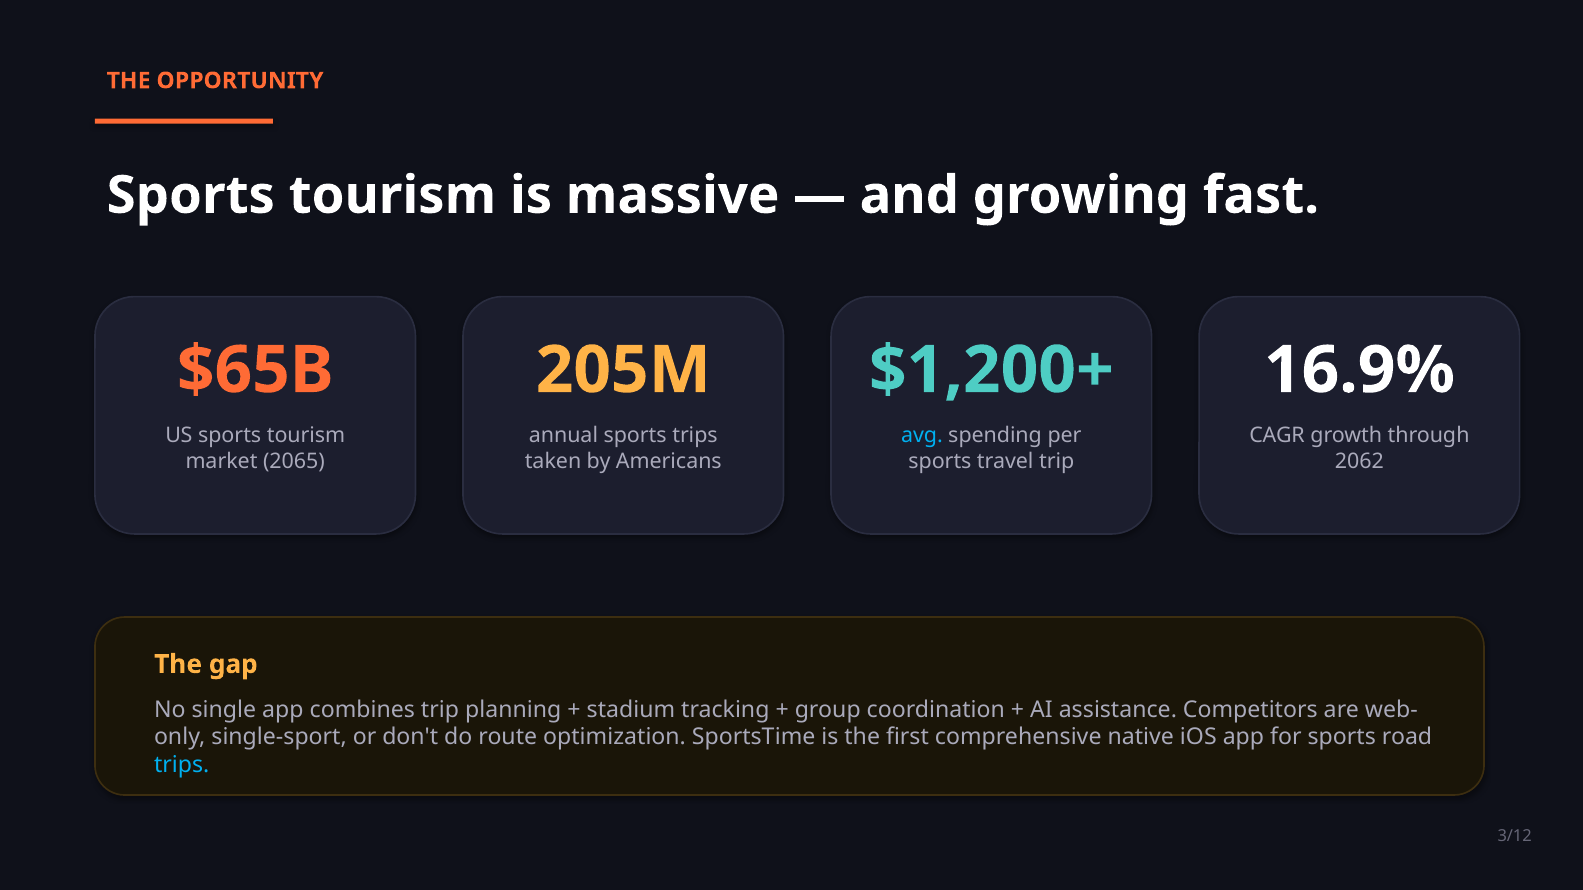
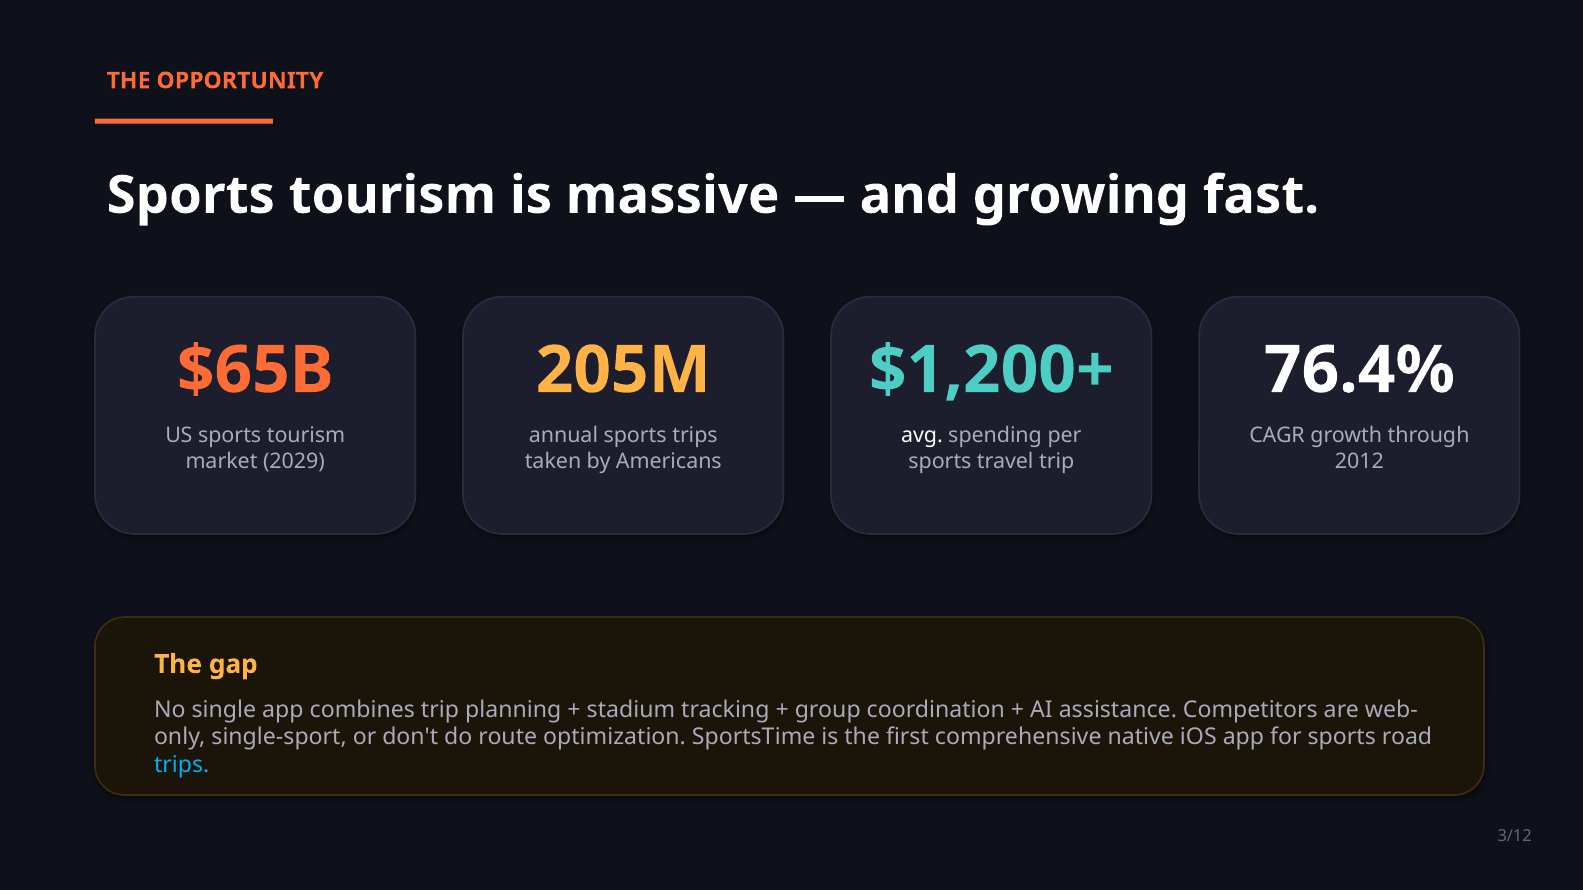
16.9%: 16.9% -> 76.4%
avg colour: light blue -> white
2065: 2065 -> 2029
2062: 2062 -> 2012
